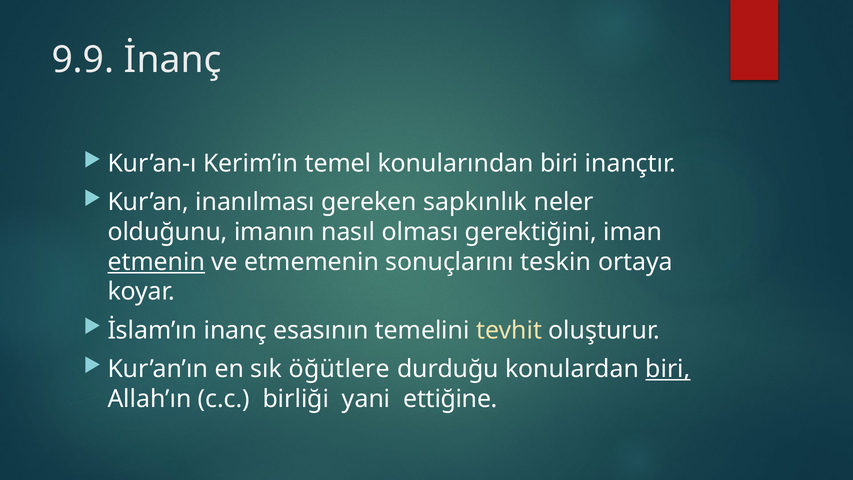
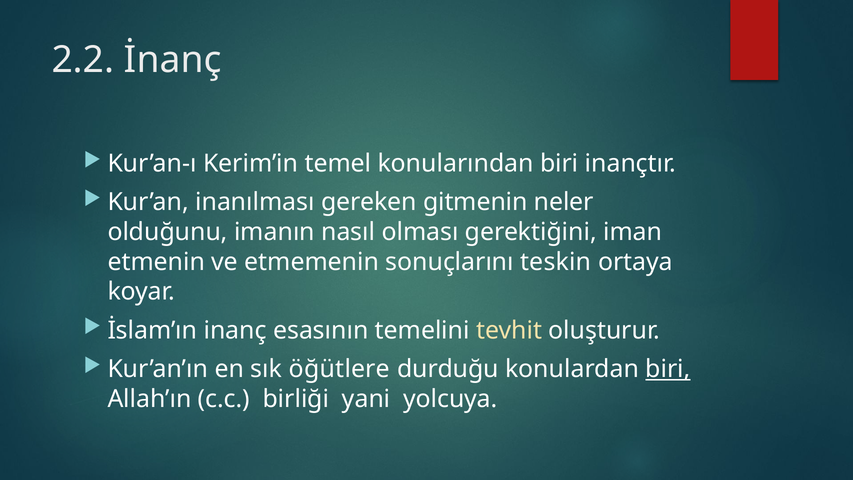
9.9: 9.9 -> 2.2
sapkınlık: sapkınlık -> gitmenin
etmenin underline: present -> none
ettiğine: ettiğine -> yolcuya
